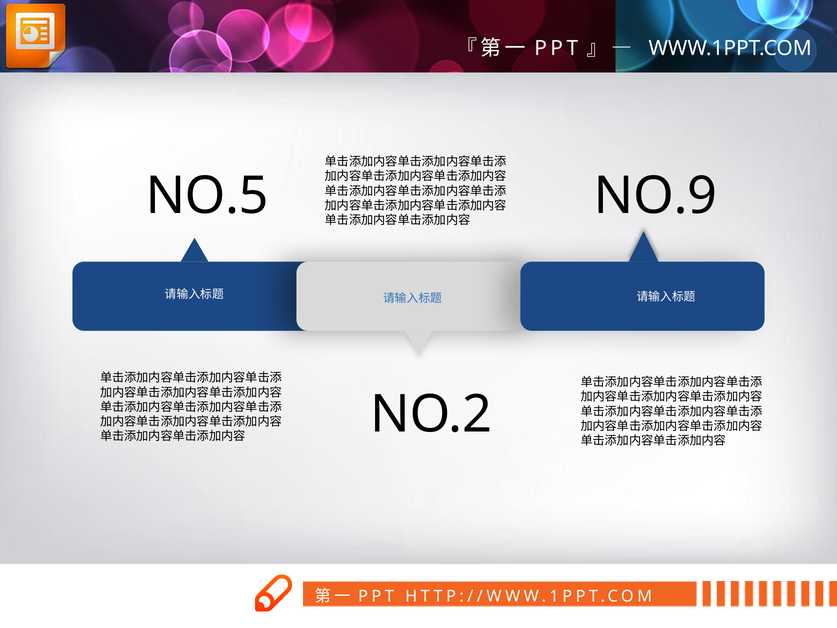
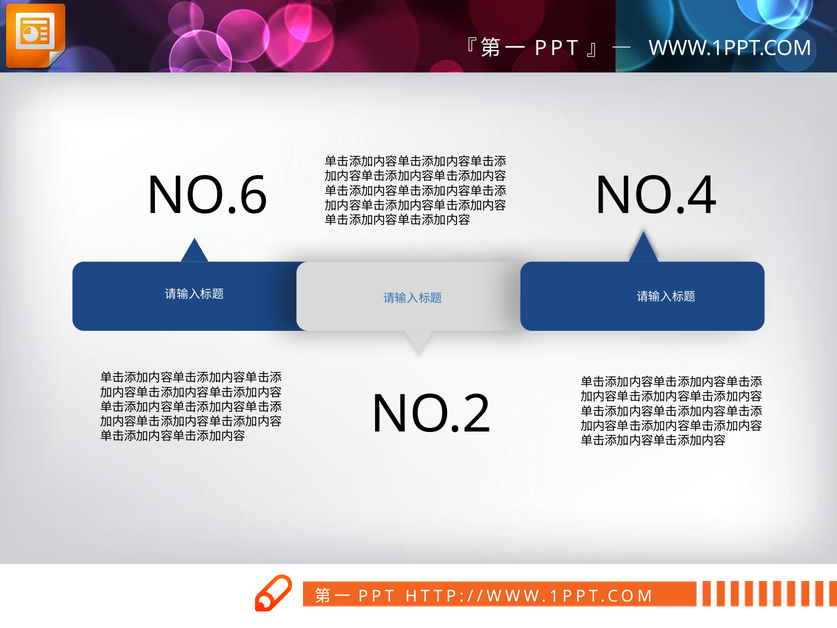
NO.9: NO.9 -> NO.4
NO.5: NO.5 -> NO.6
